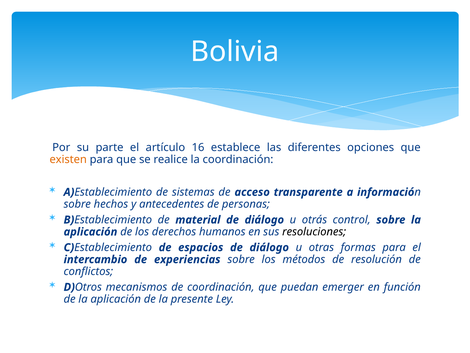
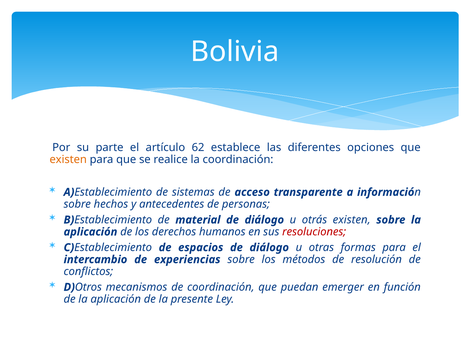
16: 16 -> 62
otrás control: control -> existen
resoluciones colour: black -> red
